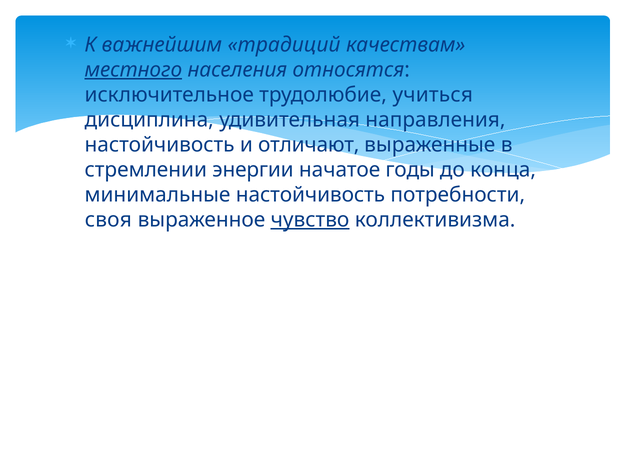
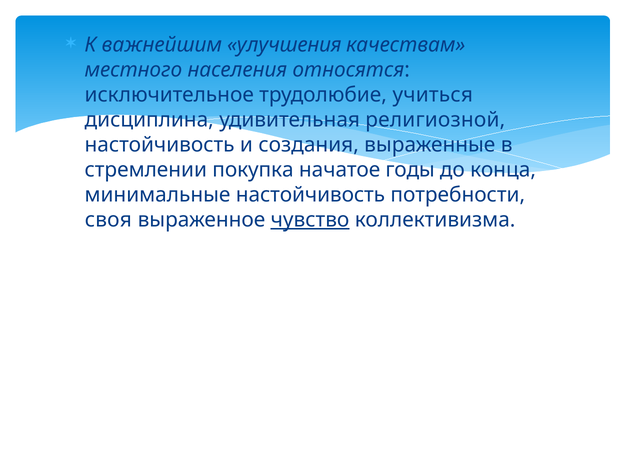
традиций: традиций -> улучшения
местного underline: present -> none
направления: направления -> религиозной
отличают: отличают -> создания
энергии: энергии -> покупка
